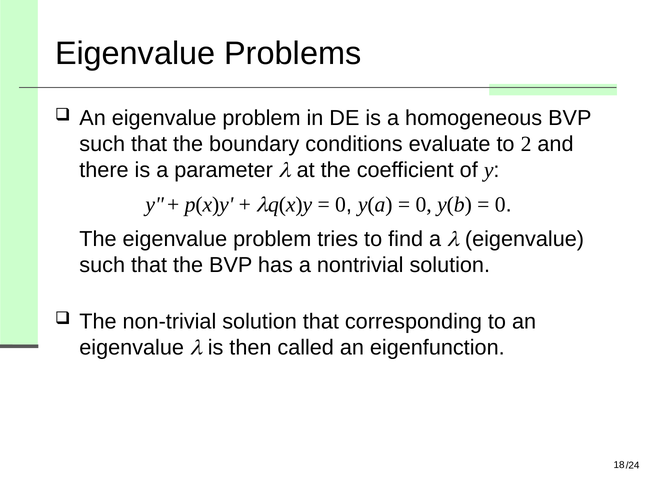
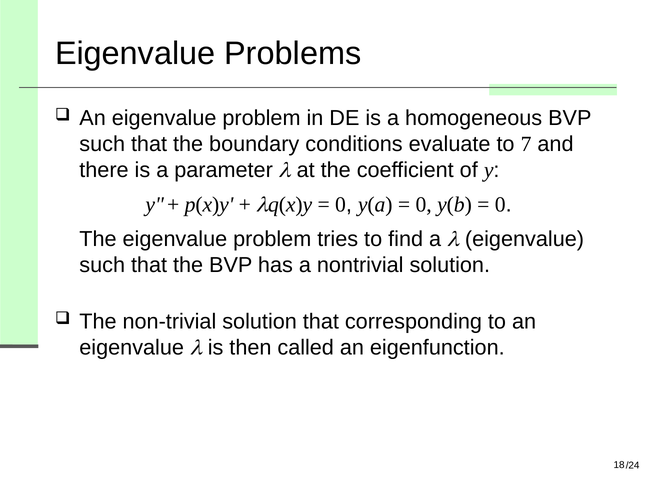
2: 2 -> 7
